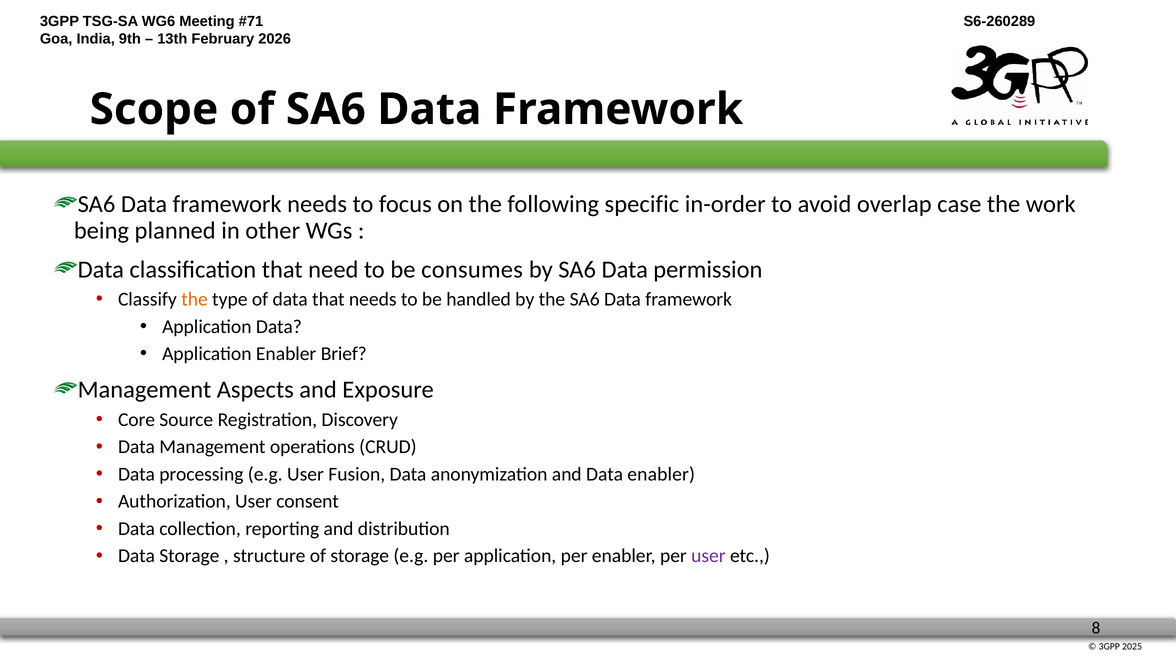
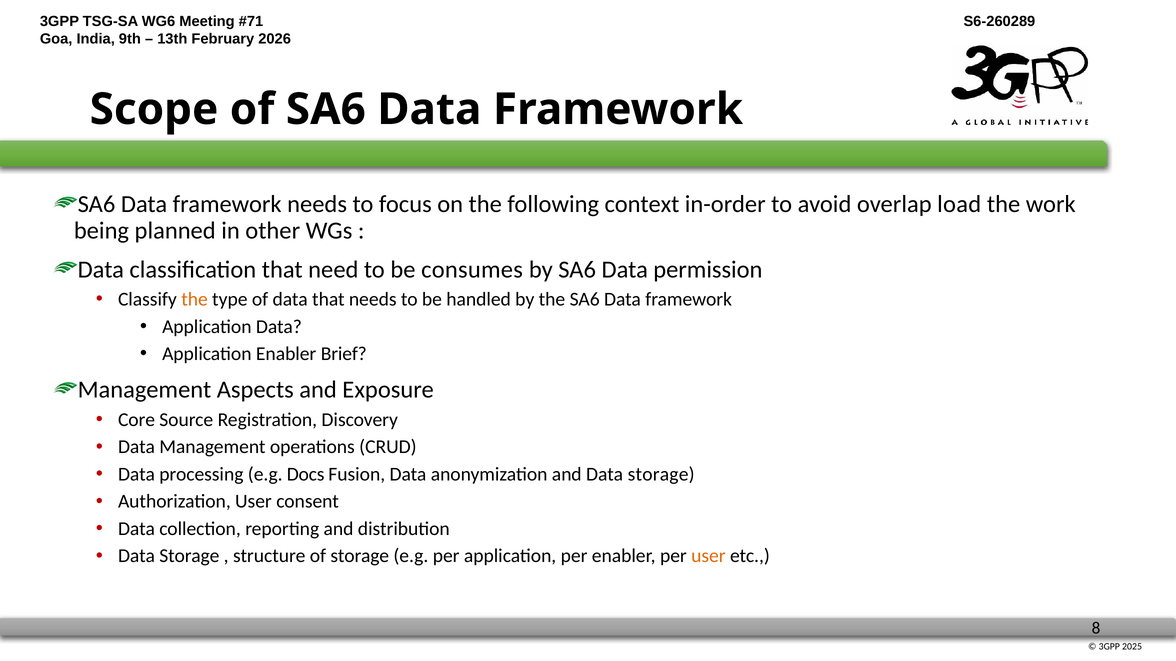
specific: specific -> context
case: case -> load
e.g User: User -> Docs
and Data enabler: enabler -> storage
user at (708, 556) colour: purple -> orange
